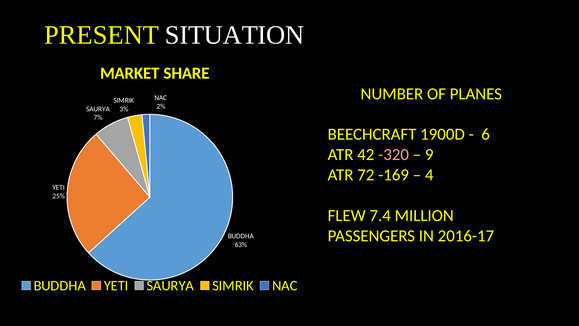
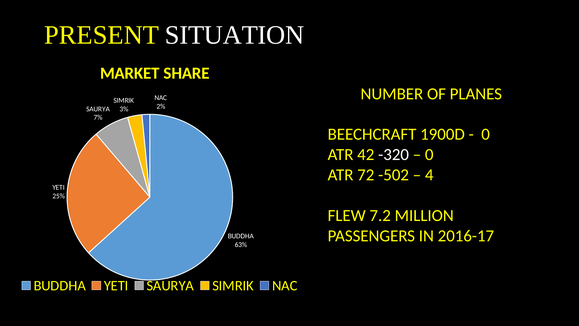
6 at (486, 134): 6 -> 0
-320 colour: pink -> white
9 at (429, 155): 9 -> 0
-169: -169 -> -502
7.4: 7.4 -> 7.2
